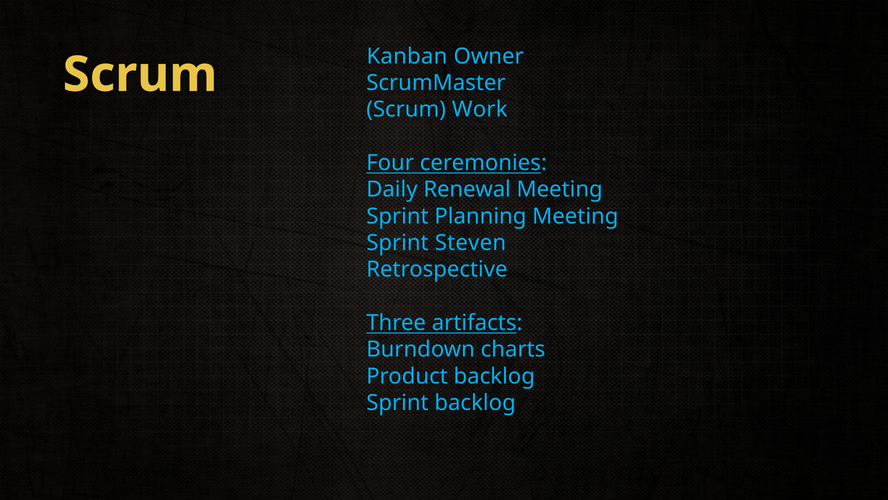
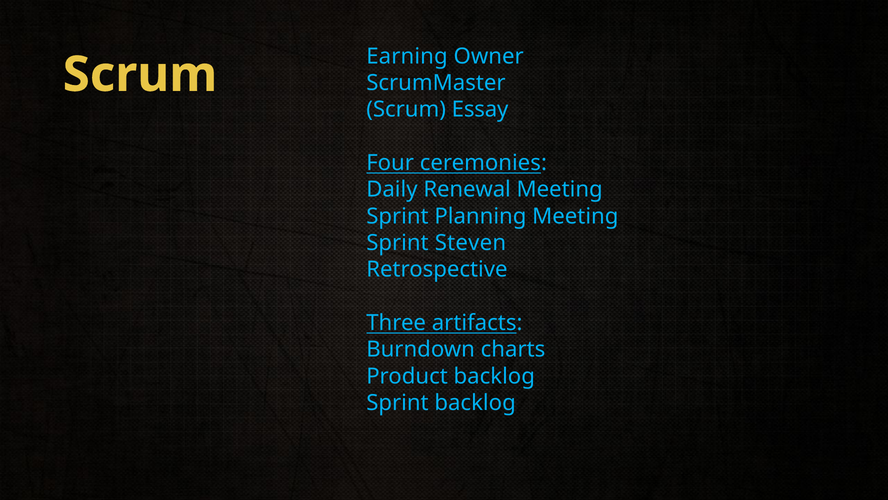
Kanban: Kanban -> Earning
Work: Work -> Essay
